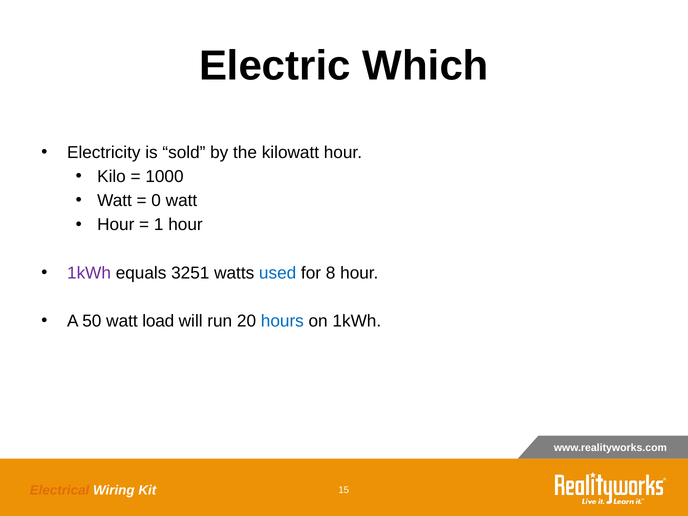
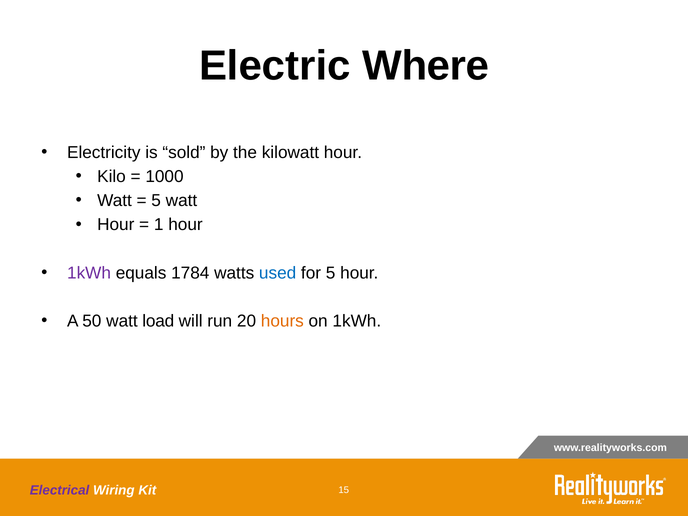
Which: Which -> Where
0 at (156, 201): 0 -> 5
3251: 3251 -> 1784
for 8: 8 -> 5
hours colour: blue -> orange
Electrical colour: orange -> purple
